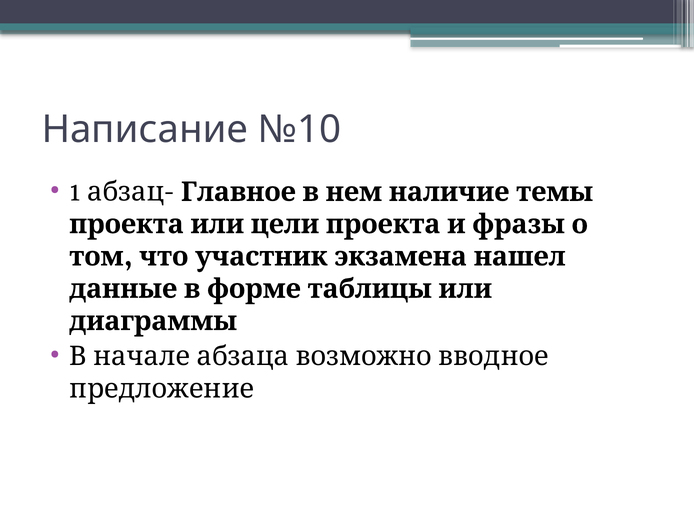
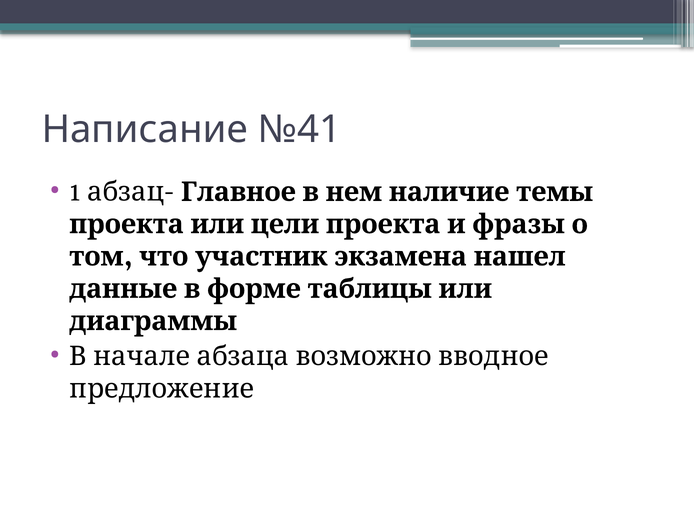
№10: №10 -> №41
